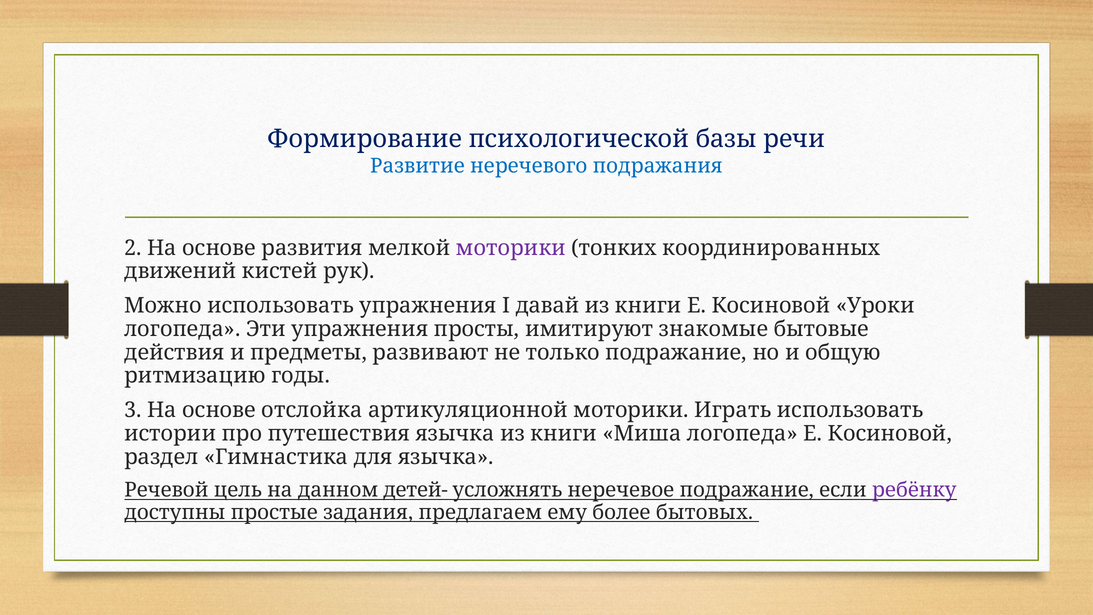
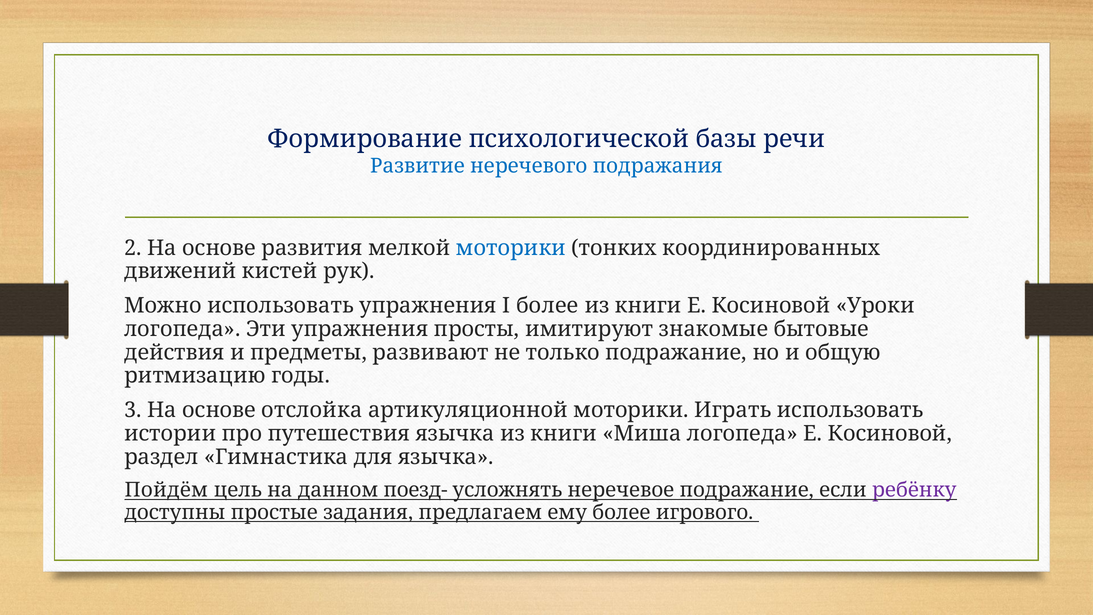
моторики at (511, 248) colour: purple -> blue
I давай: давай -> более
Речевой: Речевой -> Пойдём
детей-: детей- -> поезд-
бытовых: бытовых -> игрового
